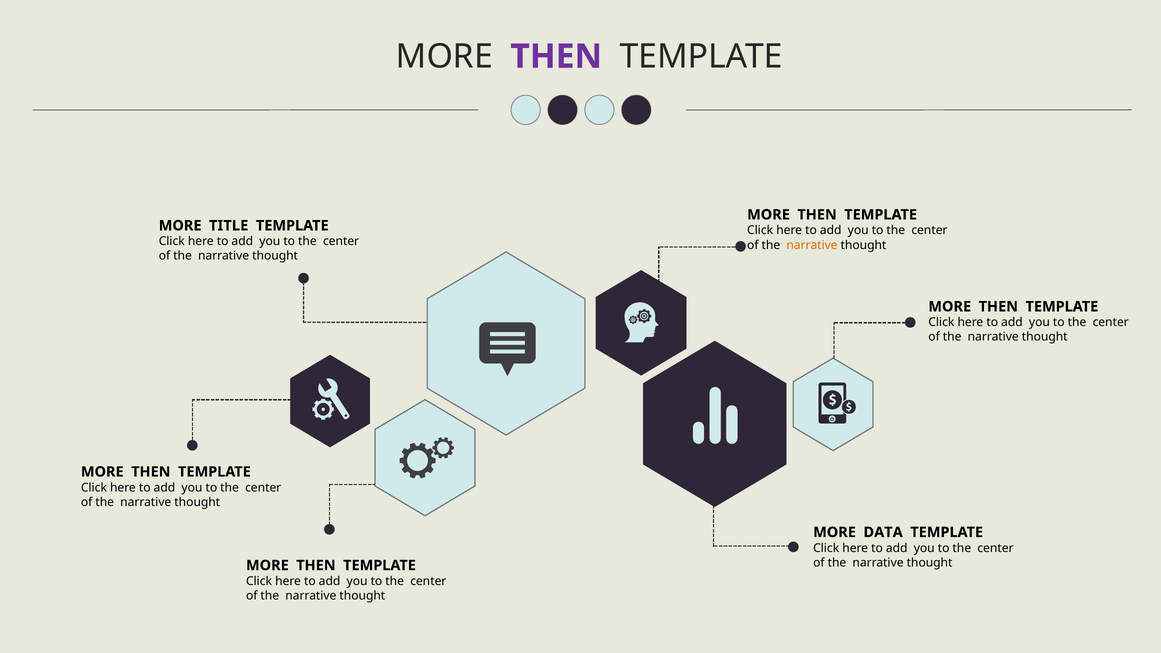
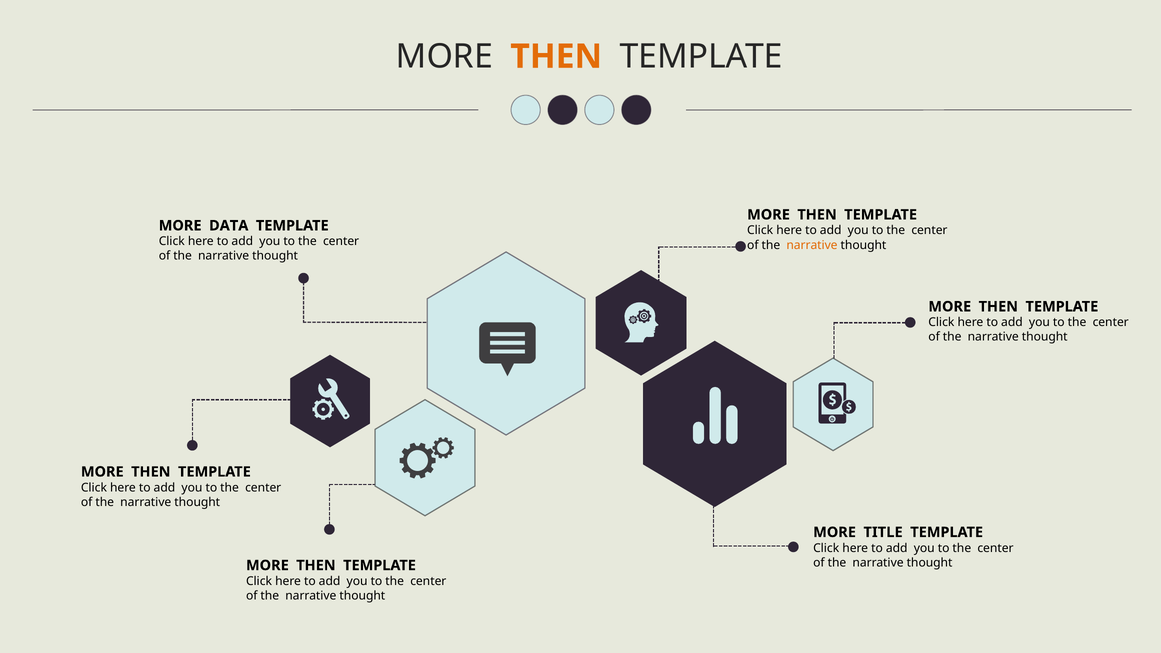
THEN at (556, 57) colour: purple -> orange
TITLE: TITLE -> DATA
DATA: DATA -> TITLE
